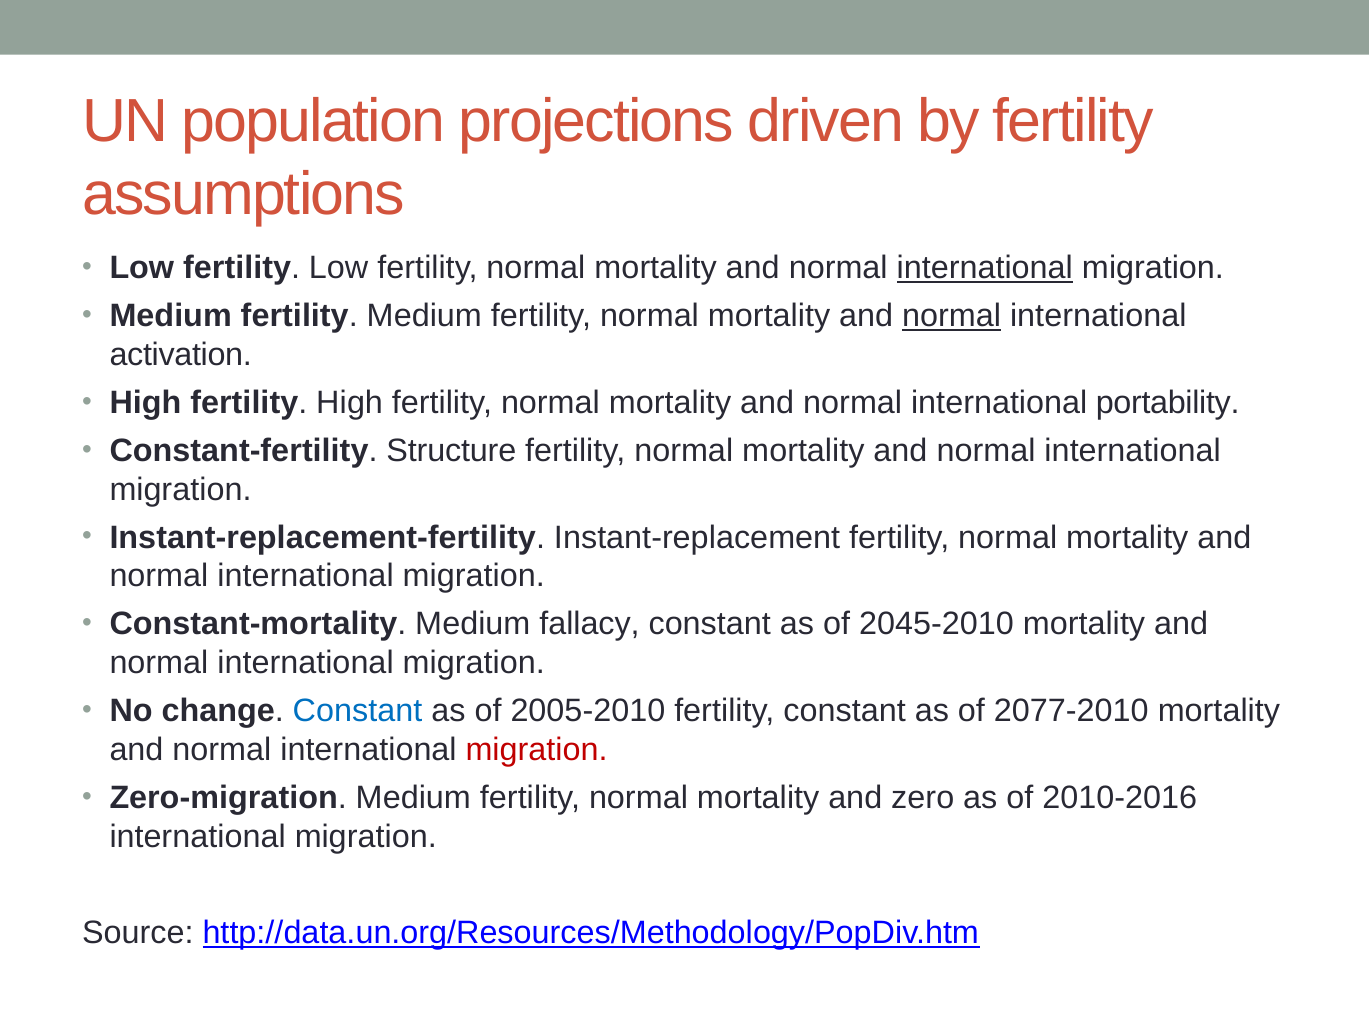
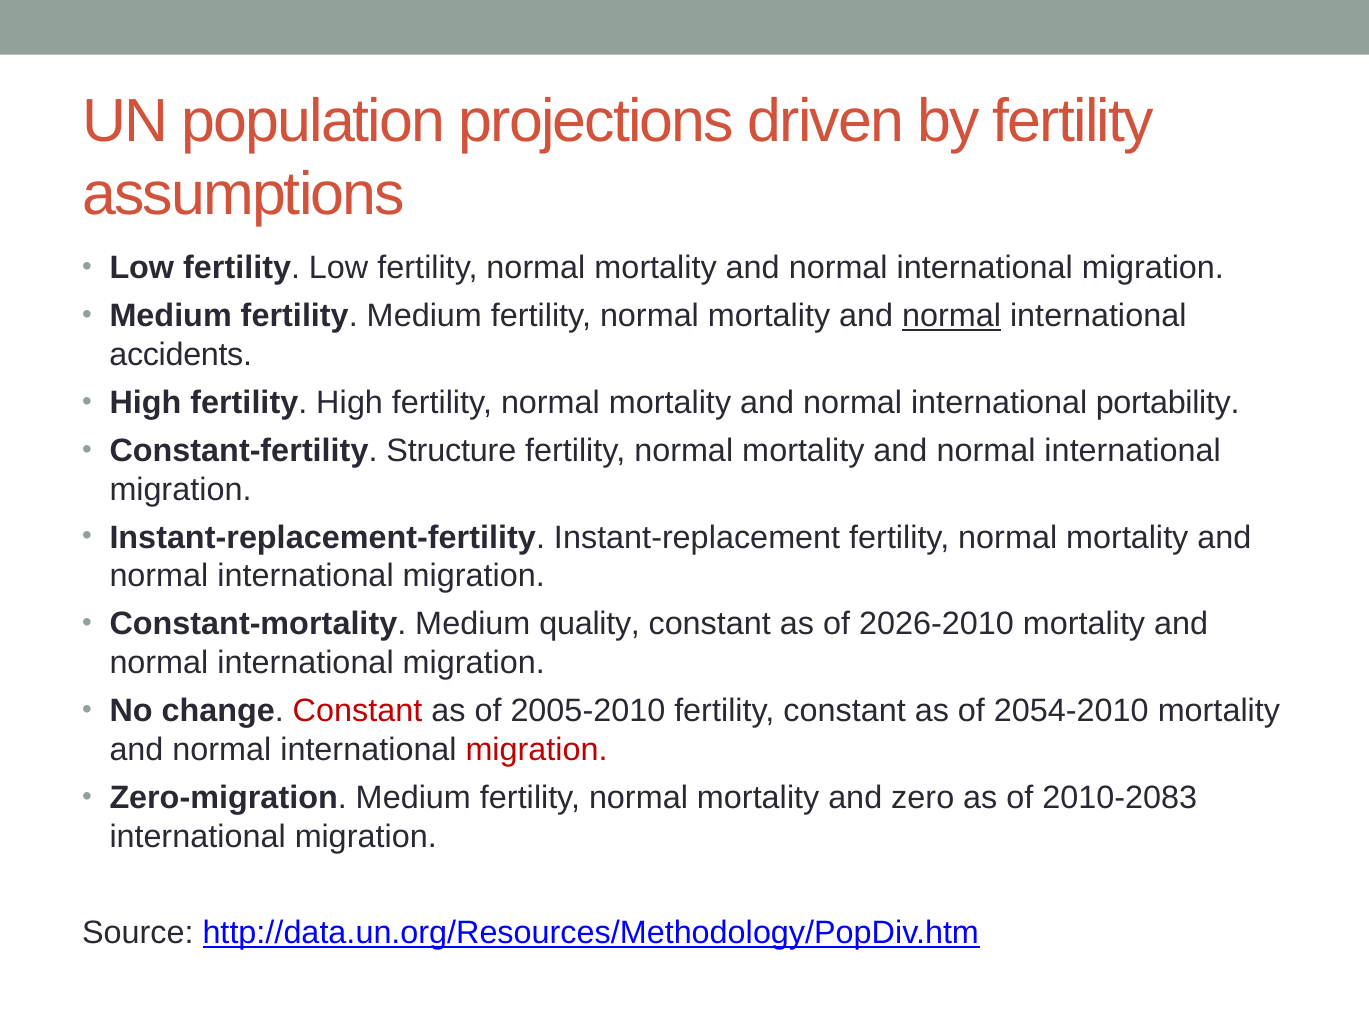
international at (985, 268) underline: present -> none
activation: activation -> accidents
fallacy: fallacy -> quality
2045-2010: 2045-2010 -> 2026-2010
Constant at (357, 711) colour: blue -> red
2077-2010: 2077-2010 -> 2054-2010
2010-2016: 2010-2016 -> 2010-2083
